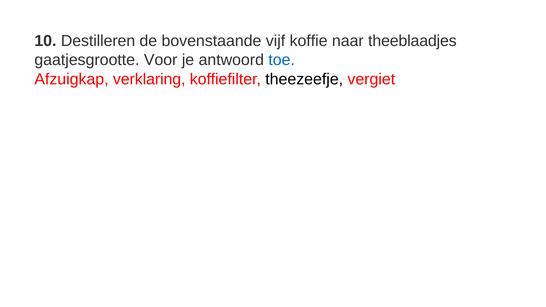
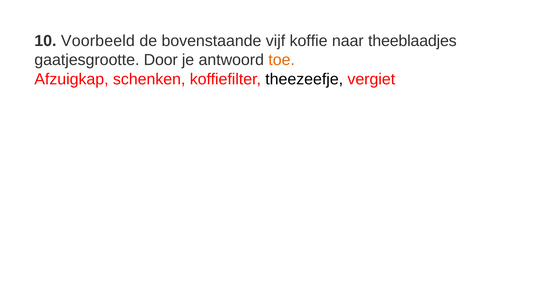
Destilleren: Destilleren -> Voorbeeld
Voor: Voor -> Door
toe colour: blue -> orange
verklaring: verklaring -> schenken
